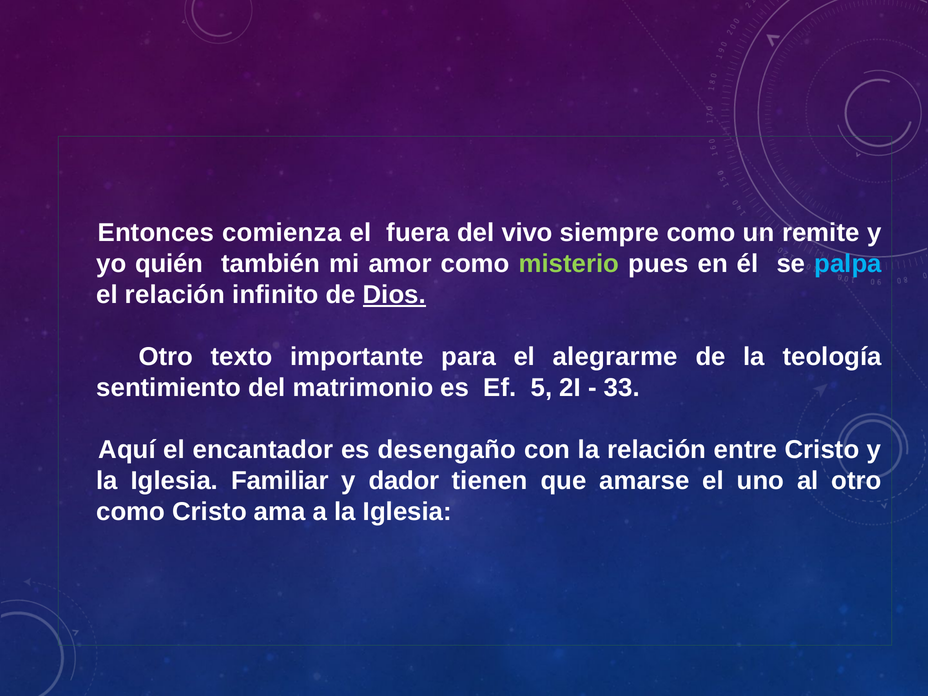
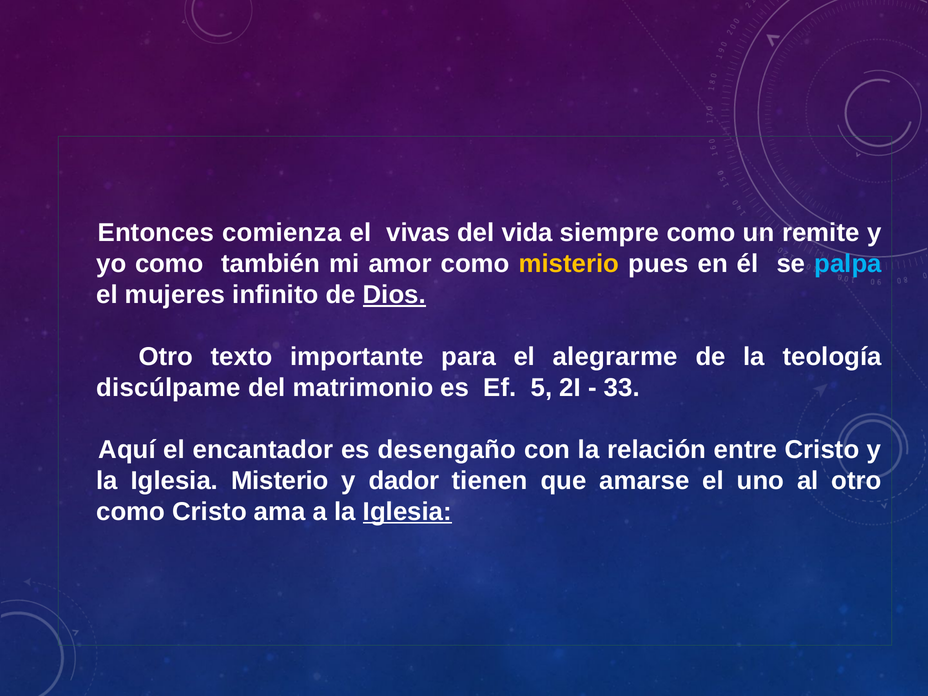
fuera: fuera -> vivas
vivo: vivo -> vida
yo quién: quién -> como
misterio at (569, 264) colour: light green -> yellow
el relación: relación -> mujeres
sentimiento: sentimiento -> discúlpame
Iglesia Familiar: Familiar -> Misterio
Iglesia at (407, 512) underline: none -> present
